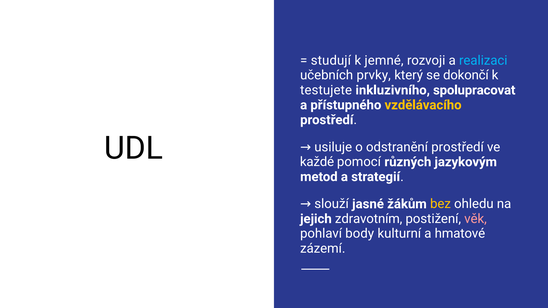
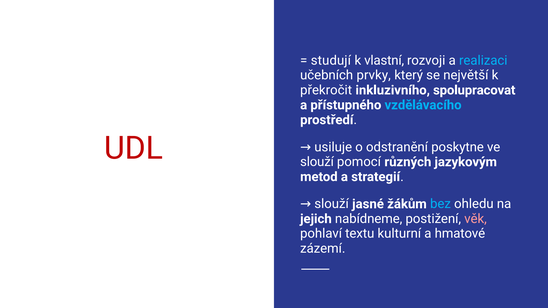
jemné: jemné -> vlastní
dokončí: dokončí -> největší
testujete: testujete -> překročit
vzdělávacího colour: yellow -> light blue
UDL colour: black -> red
odstranění prostředí: prostředí -> poskytne
každé: každé -> slouží
bez colour: yellow -> light blue
zdravotním: zdravotním -> nabídneme
body: body -> textu
